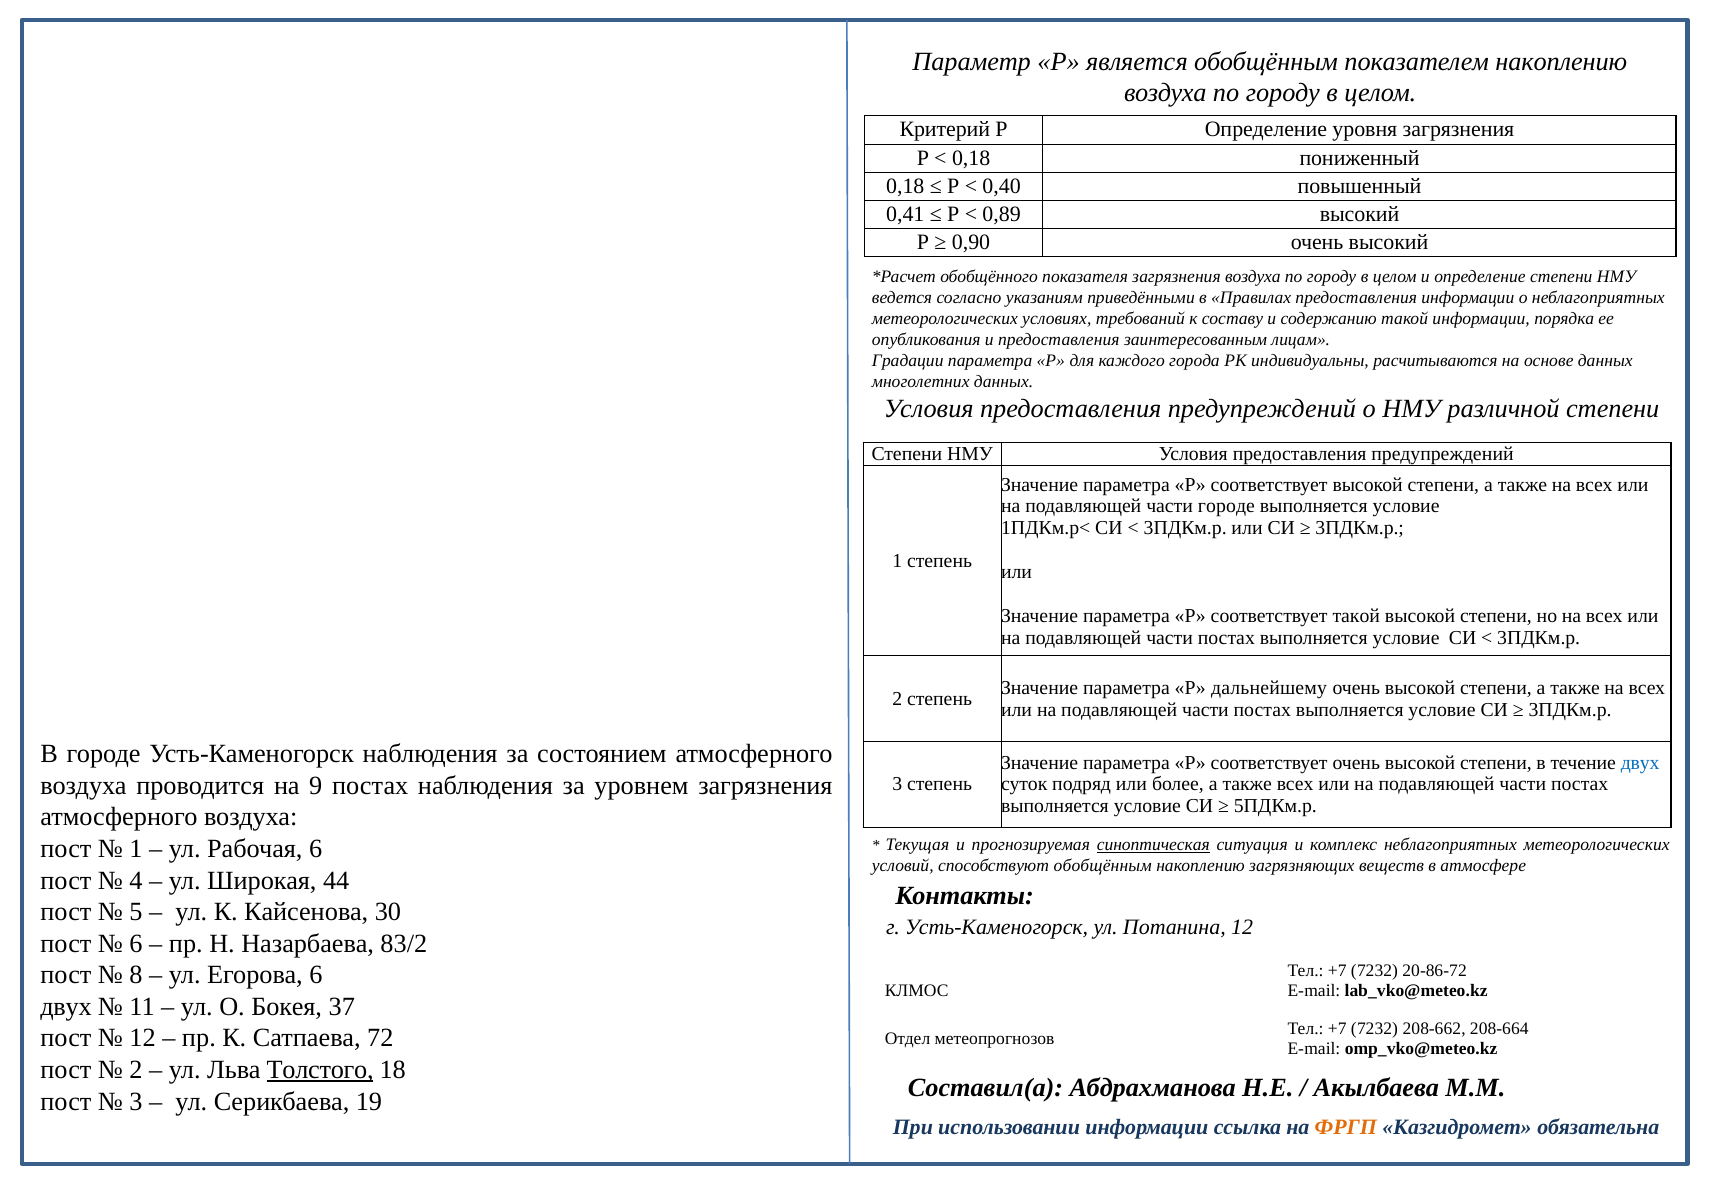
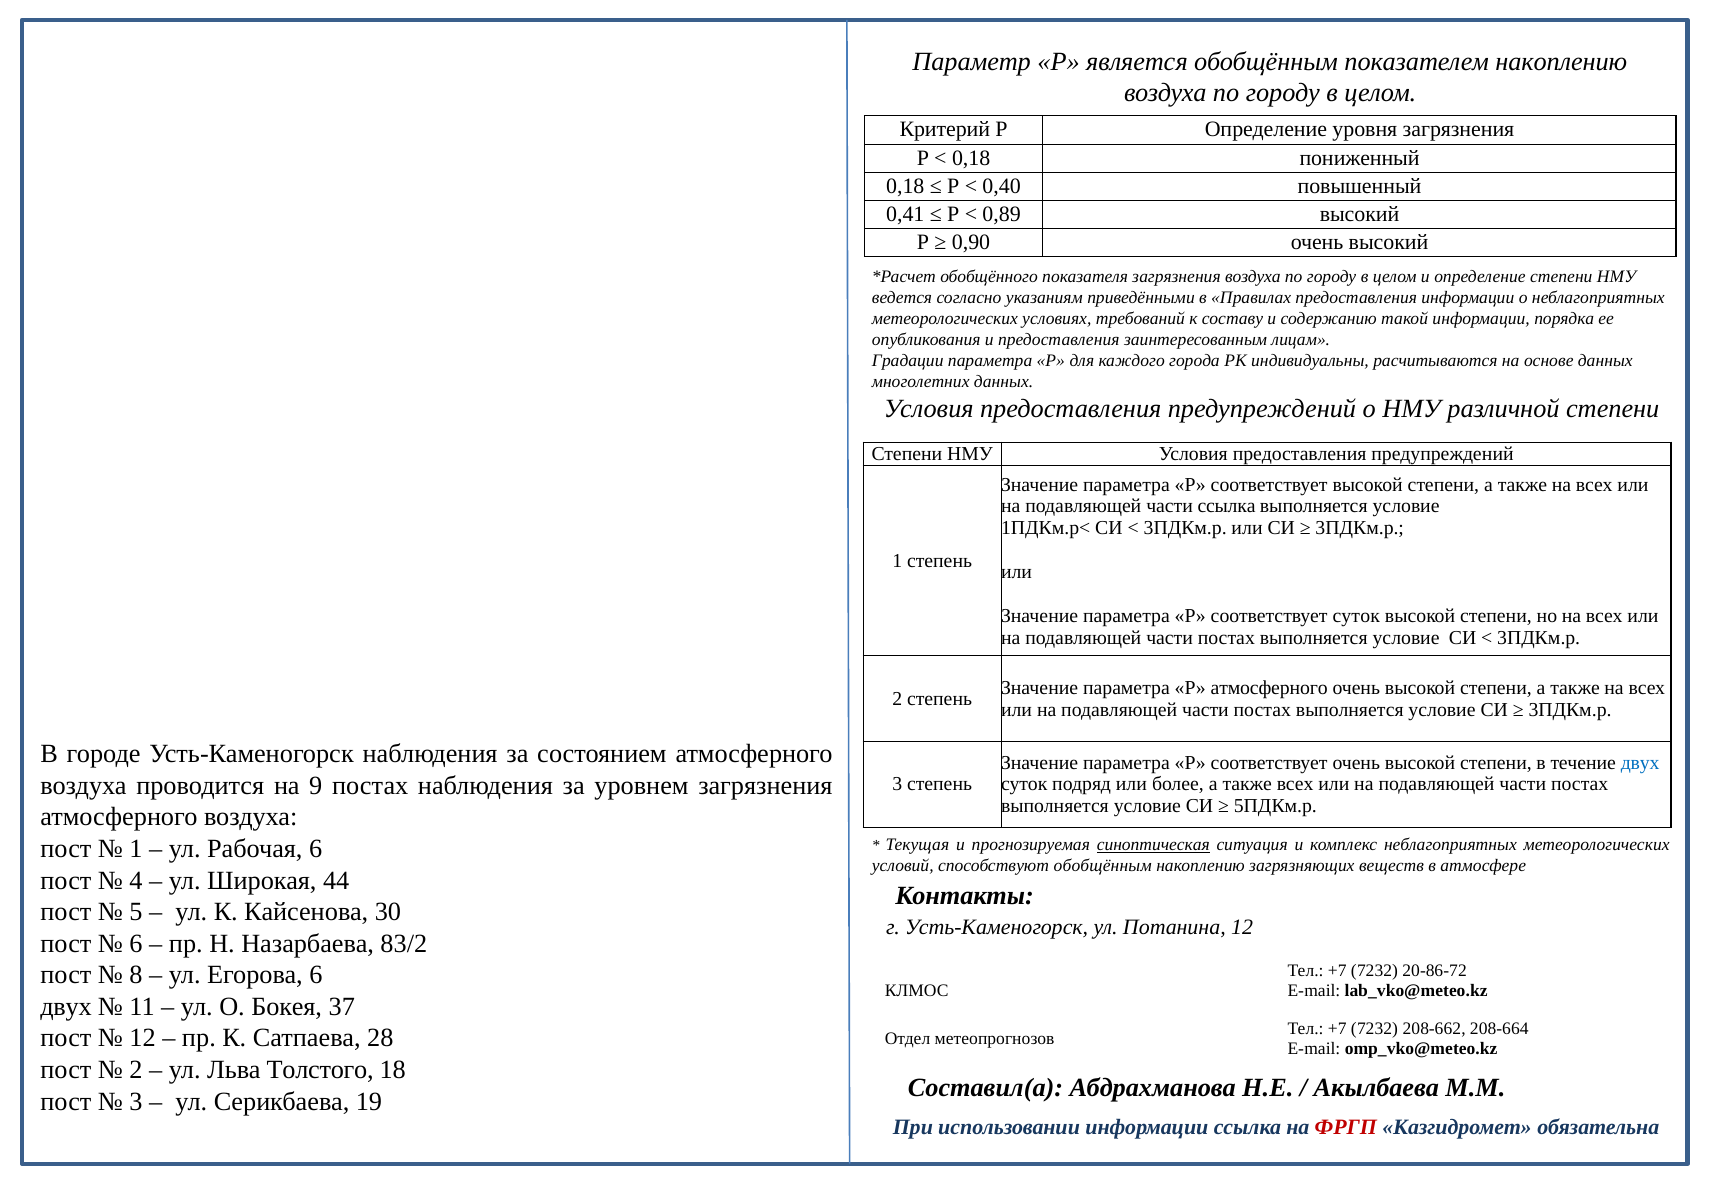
части городе: городе -> ссылка
соответствует такой: такой -> суток
Р дальнейшему: дальнейшему -> атмосферного
72: 72 -> 28
Толстого underline: present -> none
ФРГП colour: orange -> red
